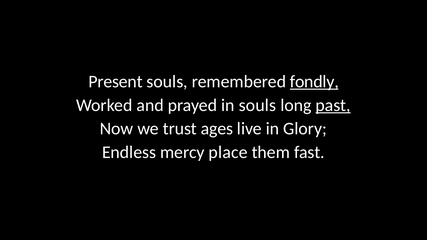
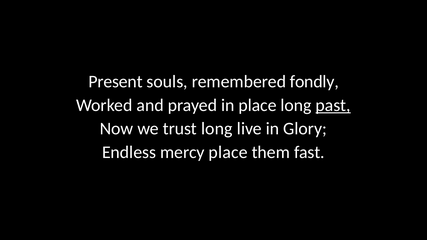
fondly underline: present -> none
in souls: souls -> place
trust ages: ages -> long
